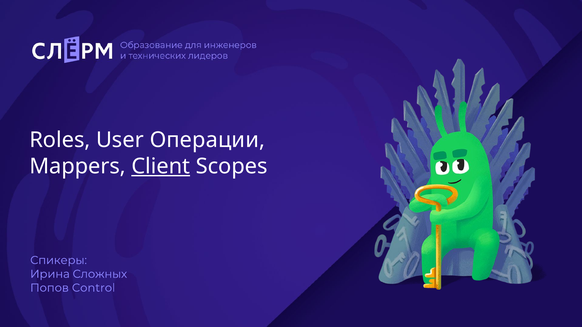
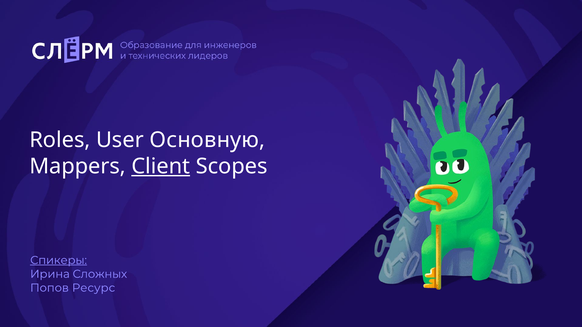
Операции: Операции -> Основную
Спикеры underline: none -> present
Control: Control -> Ресурс
